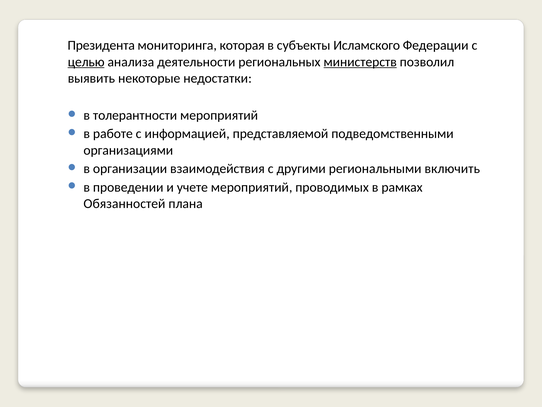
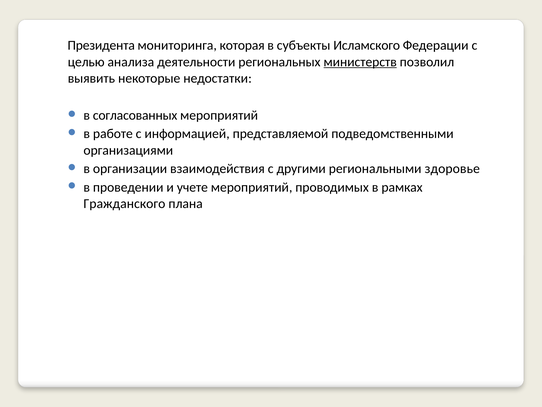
целью underline: present -> none
толерантности: толерантности -> согласованных
включить: включить -> здоровье
Обязанностей: Обязанностей -> Гражданского
